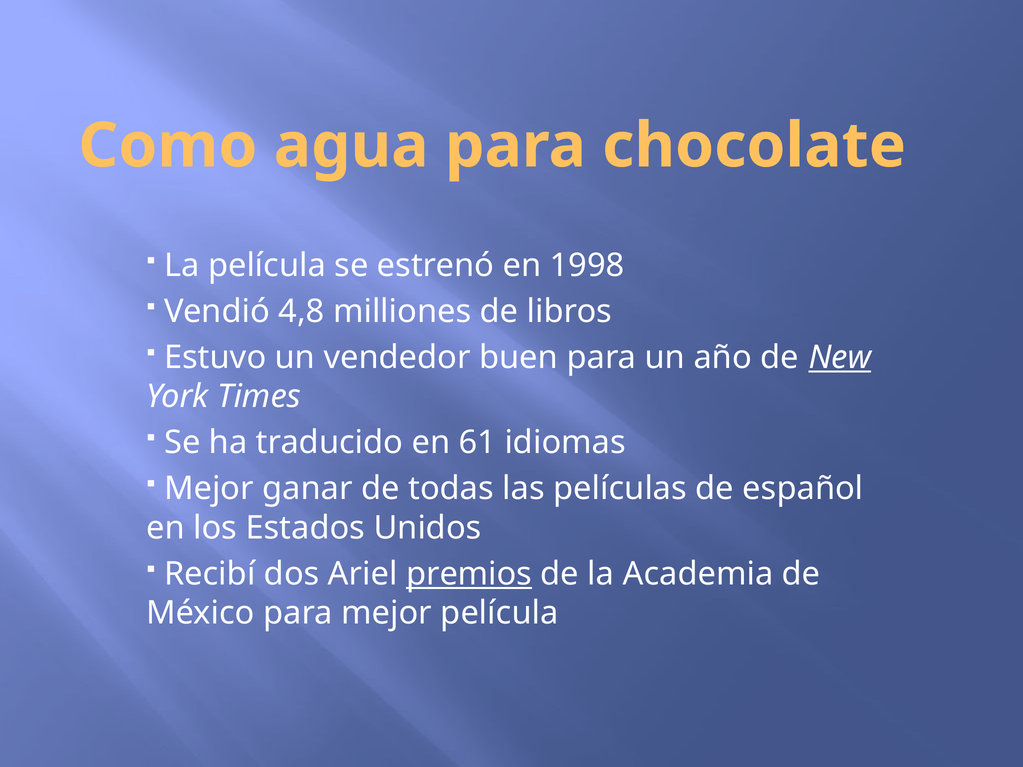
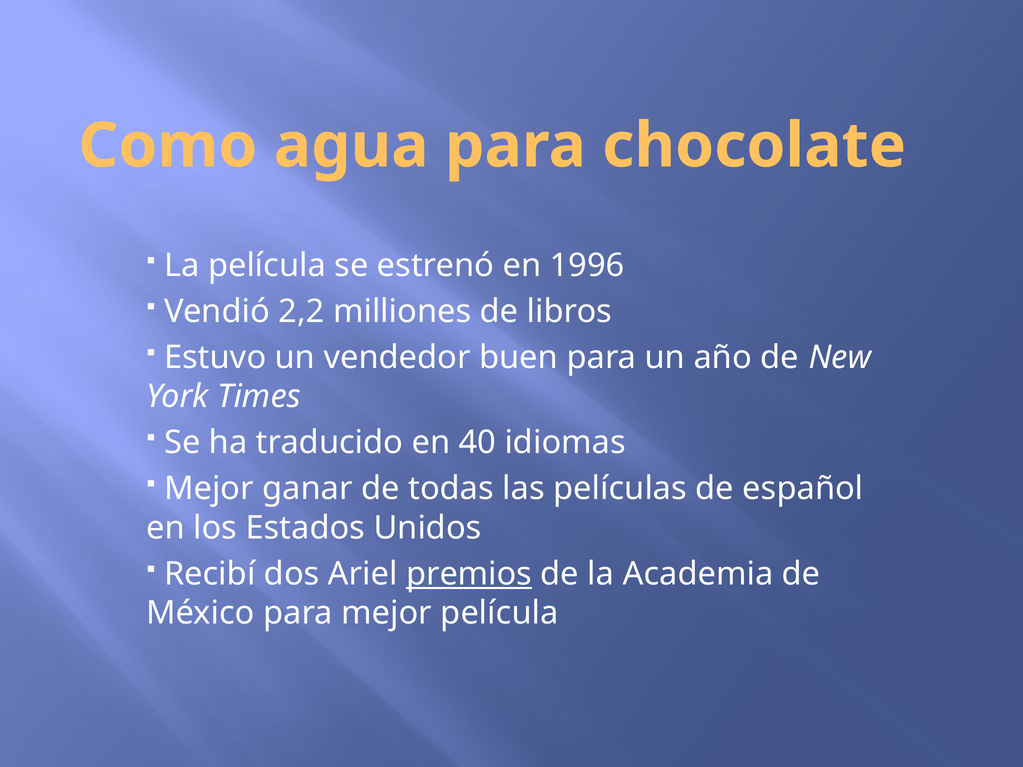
1998: 1998 -> 1996
4,8: 4,8 -> 2,2
New underline: present -> none
61: 61 -> 40
